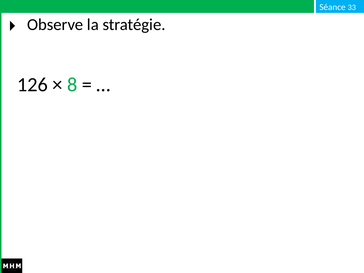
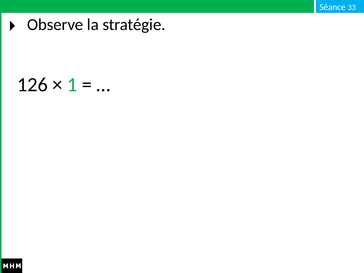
8: 8 -> 1
